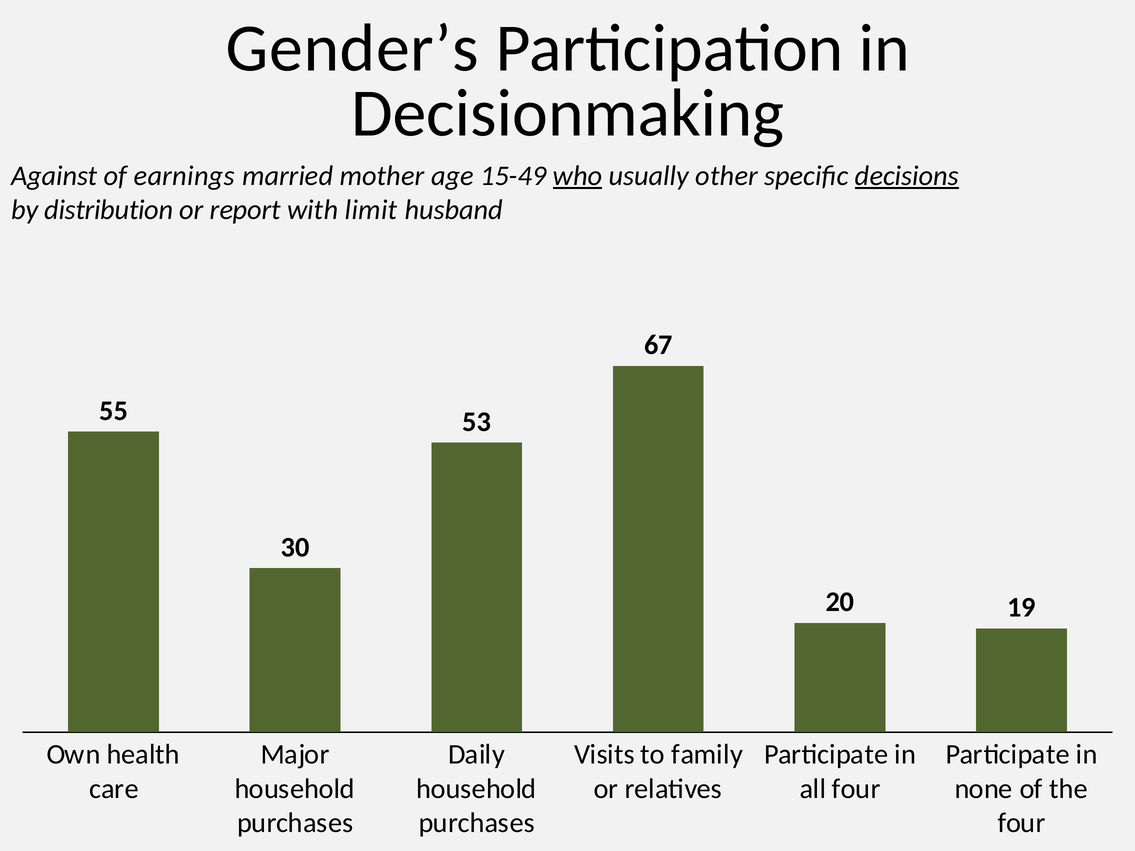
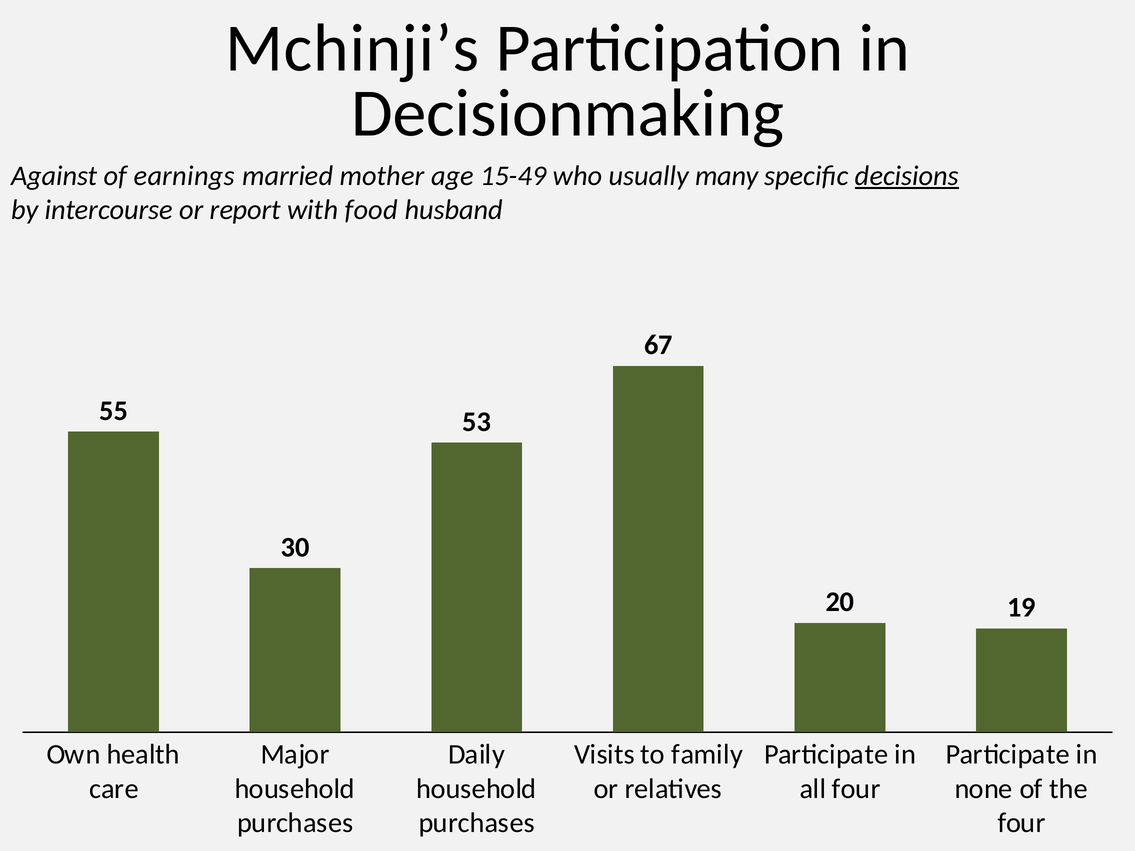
Gender’s: Gender’s -> Mchinji’s
who underline: present -> none
other: other -> many
distribution: distribution -> intercourse
limit: limit -> food
